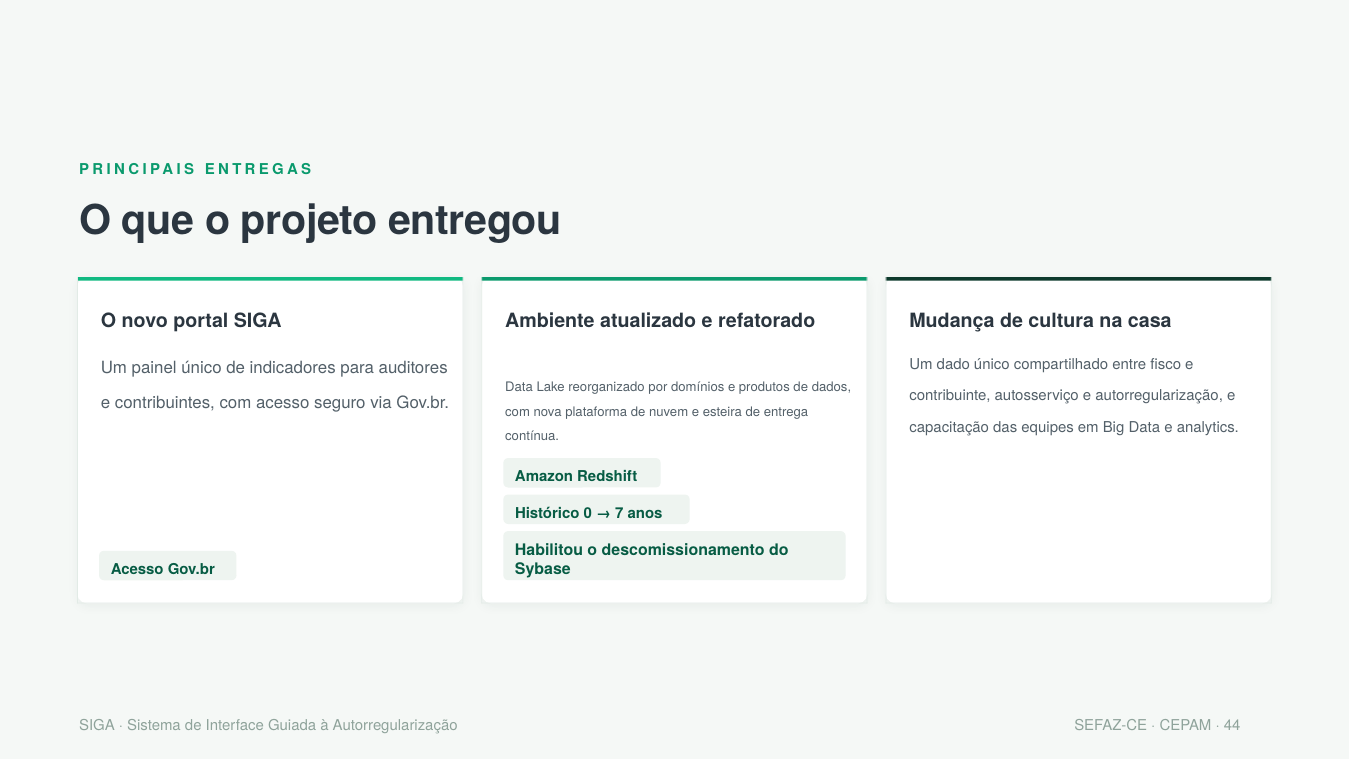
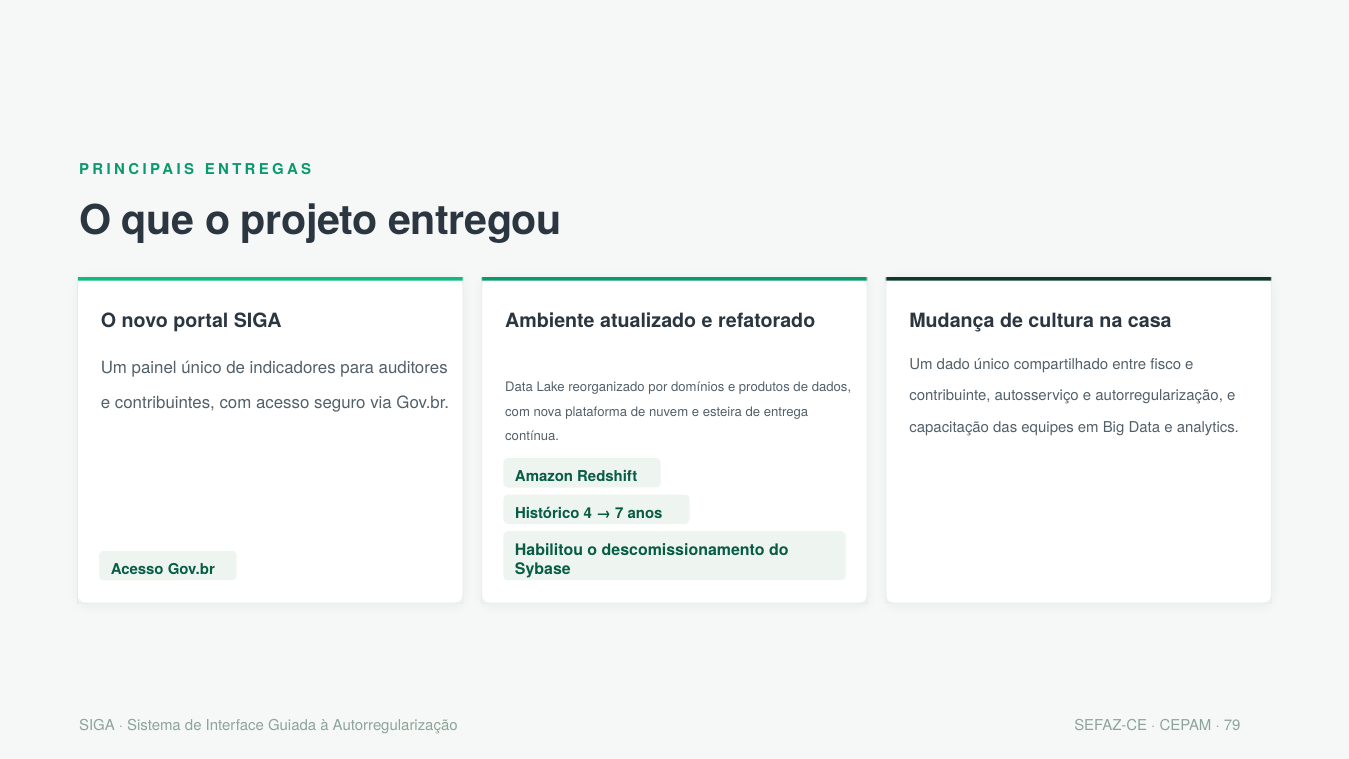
0: 0 -> 4
44: 44 -> 79
